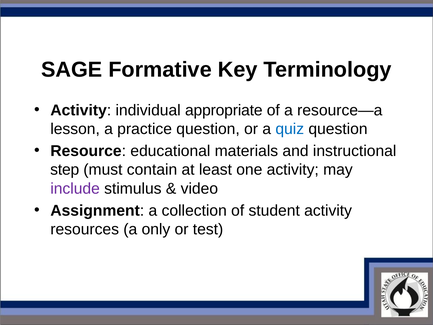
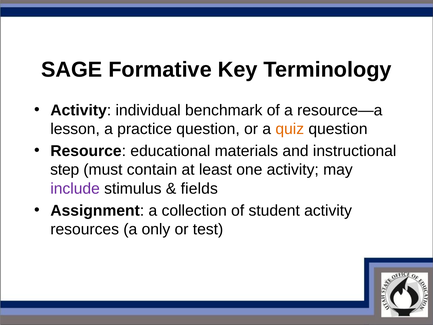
appropriate: appropriate -> benchmark
quiz colour: blue -> orange
video: video -> fields
